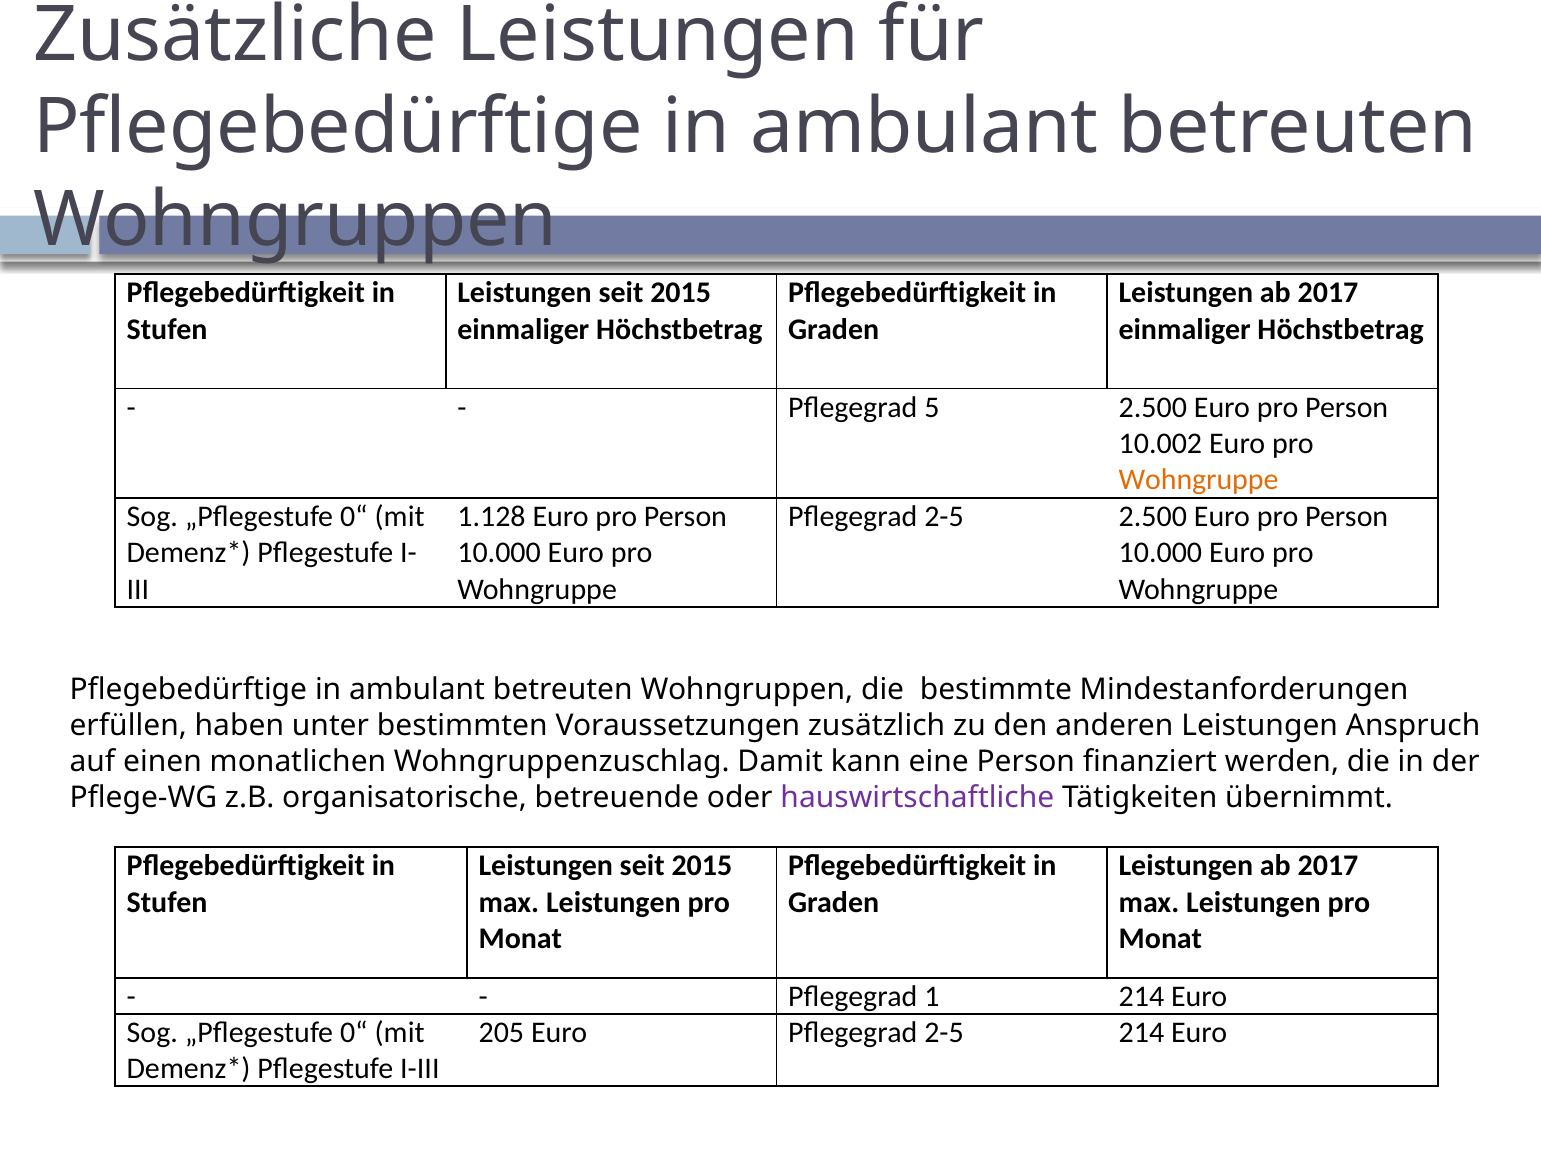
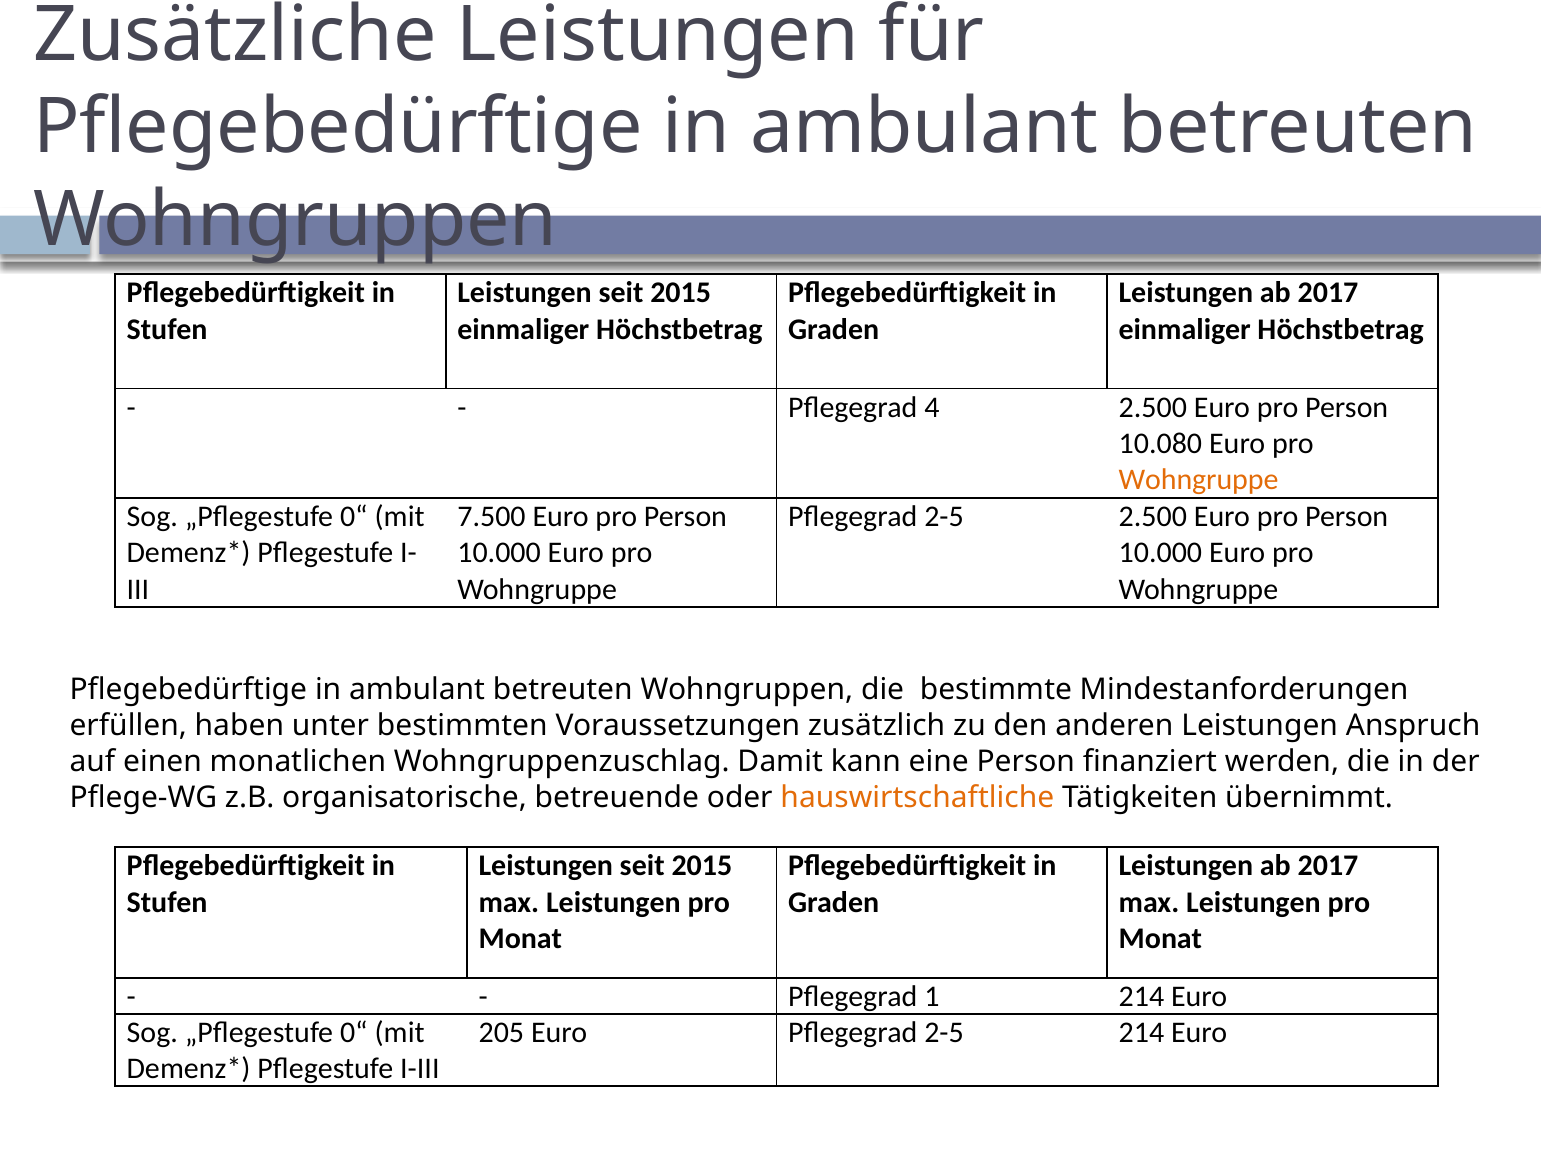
5: 5 -> 4
10.002: 10.002 -> 10.080
1.128: 1.128 -> 7.500
hauswirtschaftliche colour: purple -> orange
